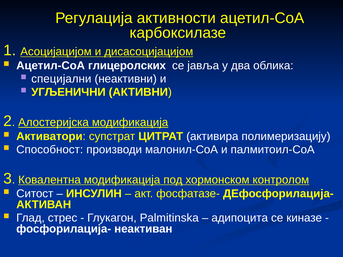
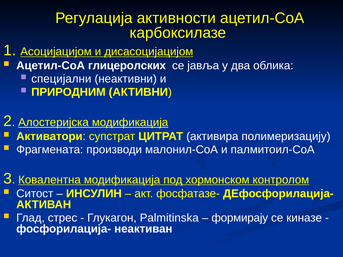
УГЉЕНИЧНИ: УГЉЕНИЧНИ -> ПРИРОДНИМ
Способност: Способност -> Фрагмената
адипоцита: адипоцита -> формирају
